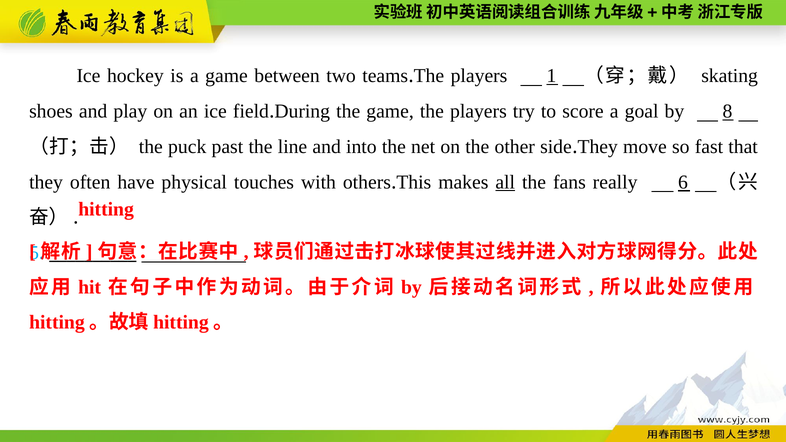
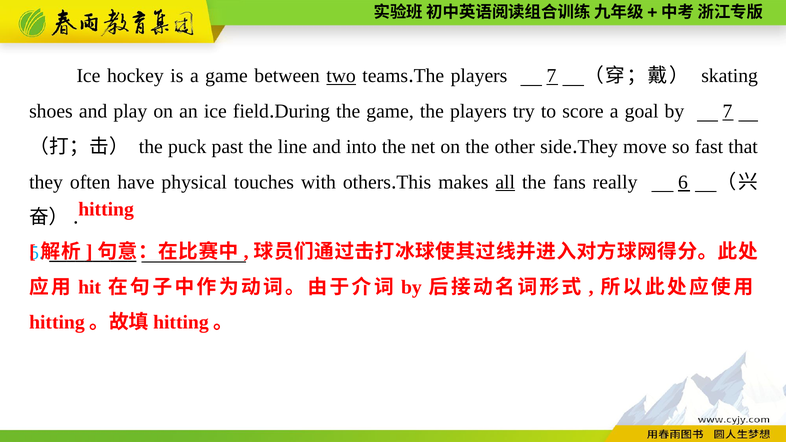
two underline: none -> present
players 1: 1 -> 7
by 8: 8 -> 7
